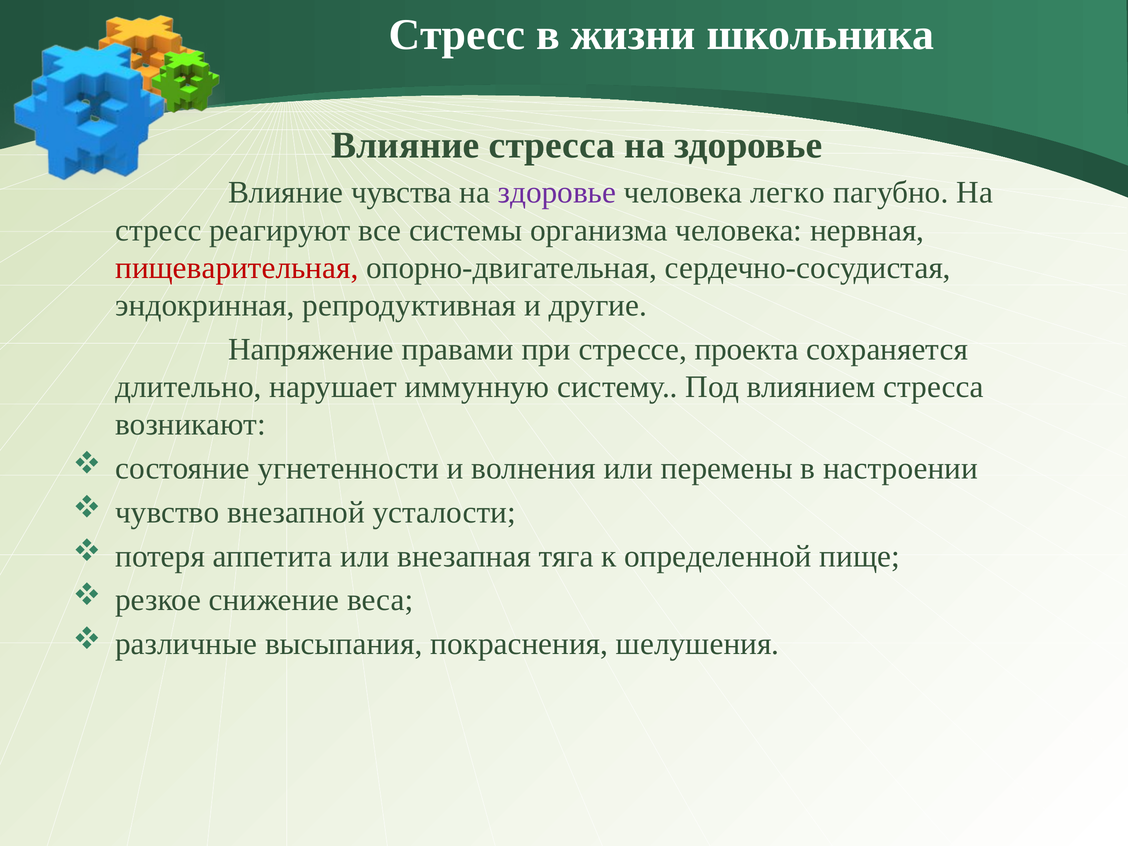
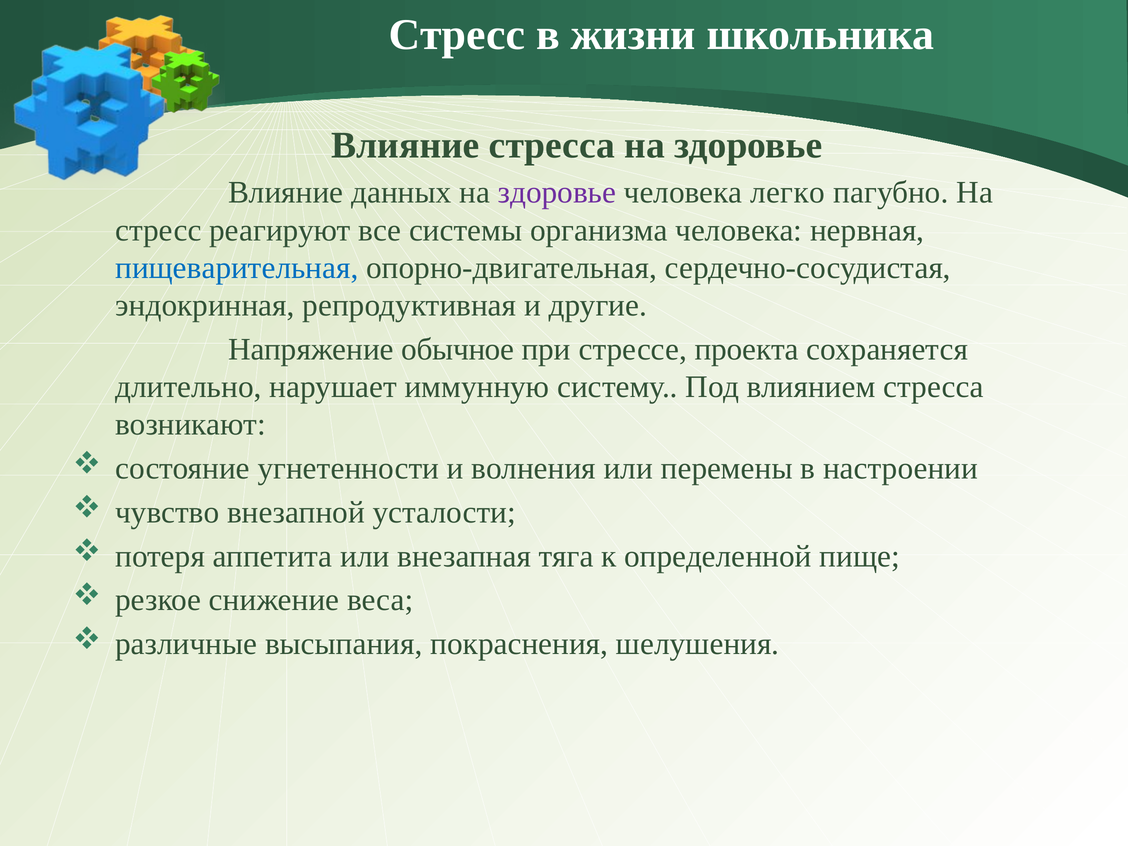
чувства: чувства -> данных
пищеварительная colour: red -> blue
правами: правами -> обычное
